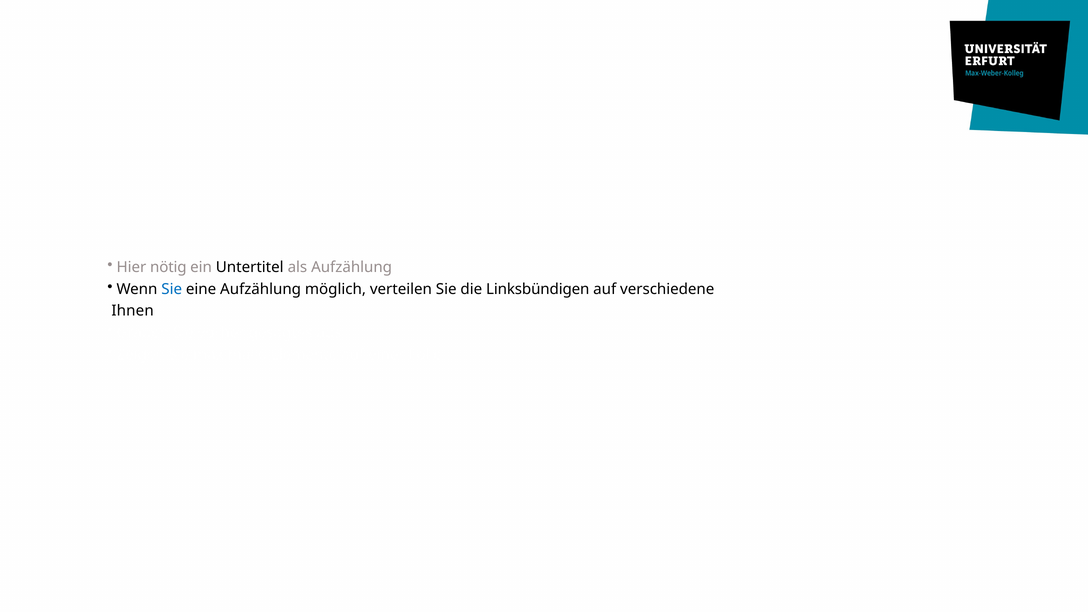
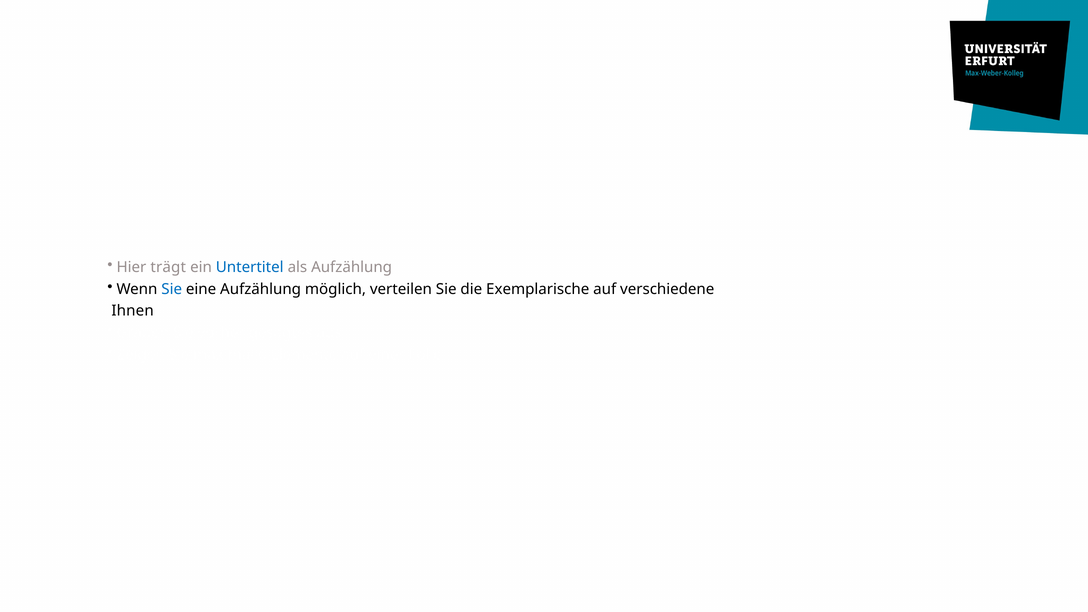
nötig: nötig -> trägt
Untertitel colour: black -> blue
Linksbündigen: Linksbündigen -> Exemplarische
